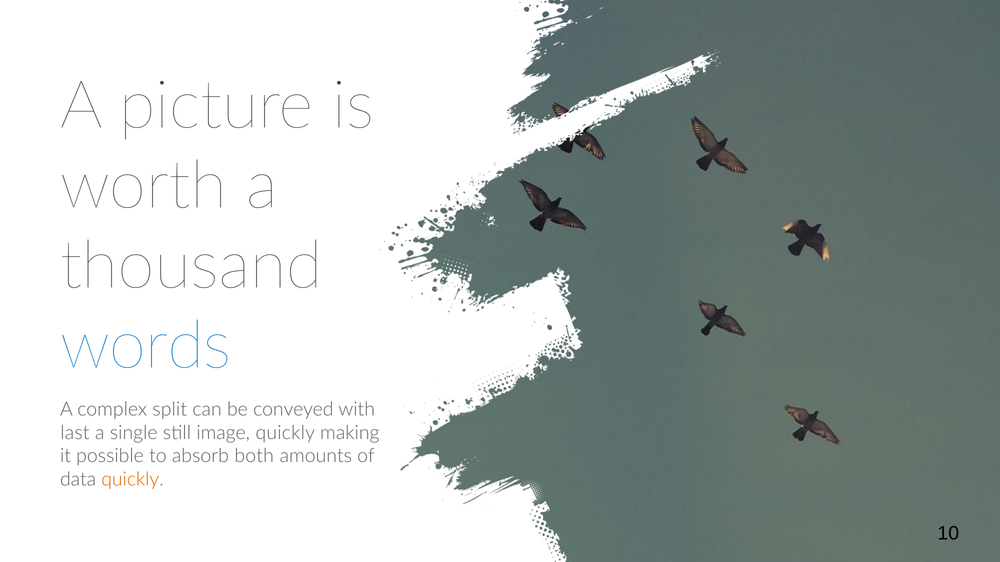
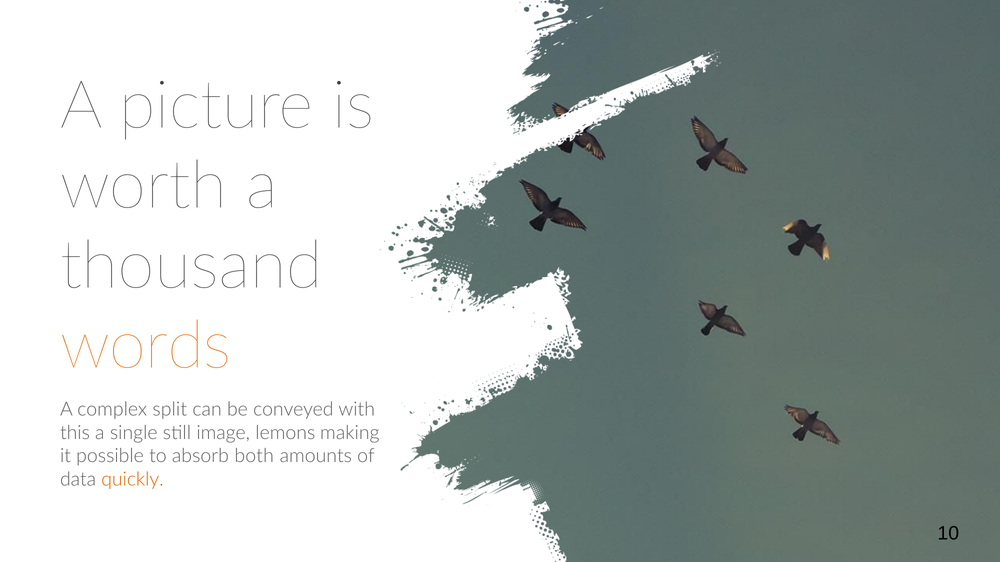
words colour: blue -> orange
last: last -> this
image quickly: quickly -> lemons
